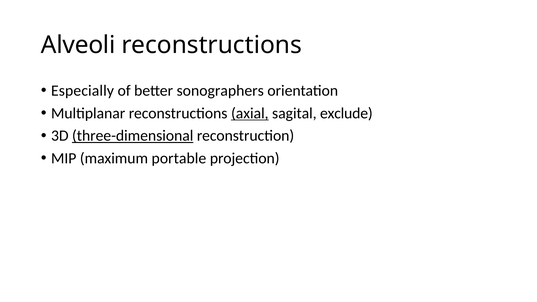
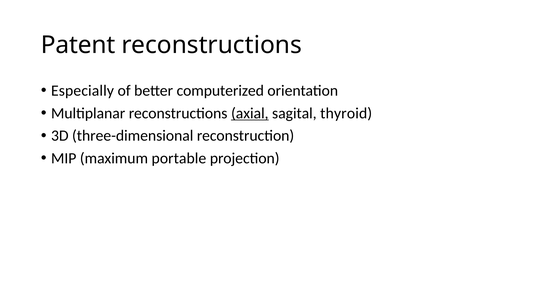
Alveoli: Alveoli -> Patent
sonographers: sonographers -> computerized
exclude: exclude -> thyroid
three-dimensional underline: present -> none
